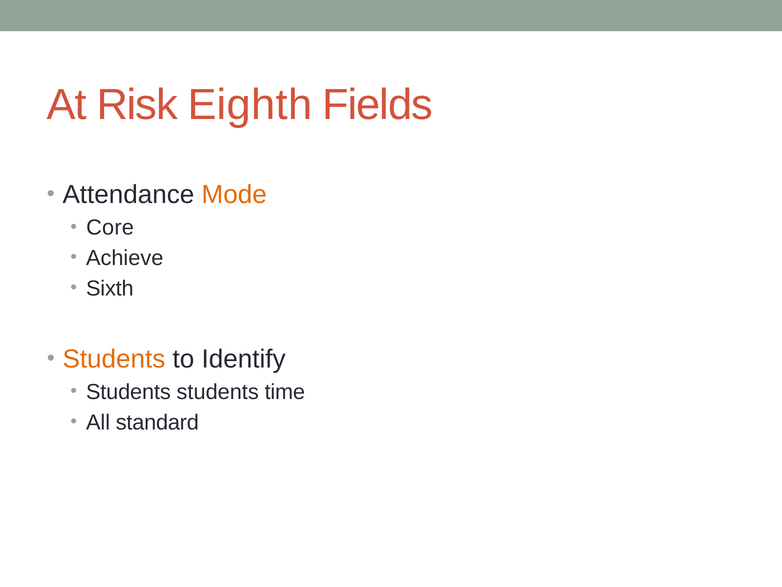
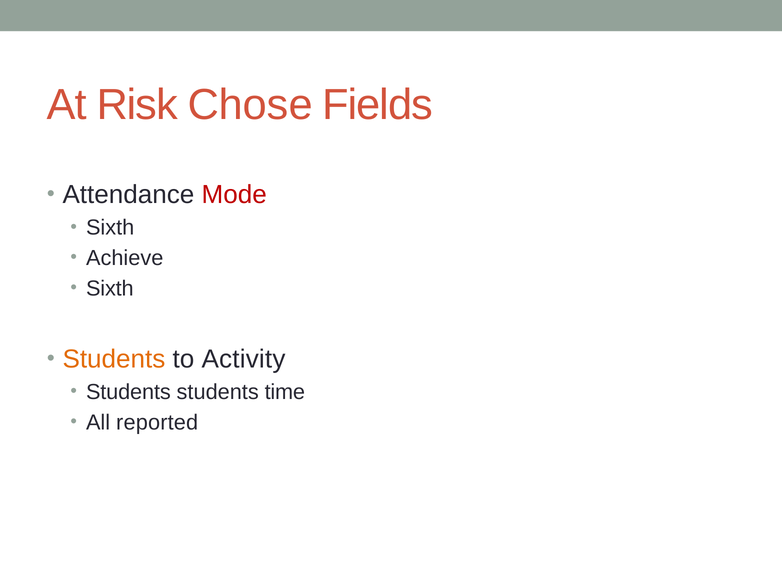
Eighth: Eighth -> Chose
Mode colour: orange -> red
Core at (110, 227): Core -> Sixth
Identify: Identify -> Activity
standard: standard -> reported
